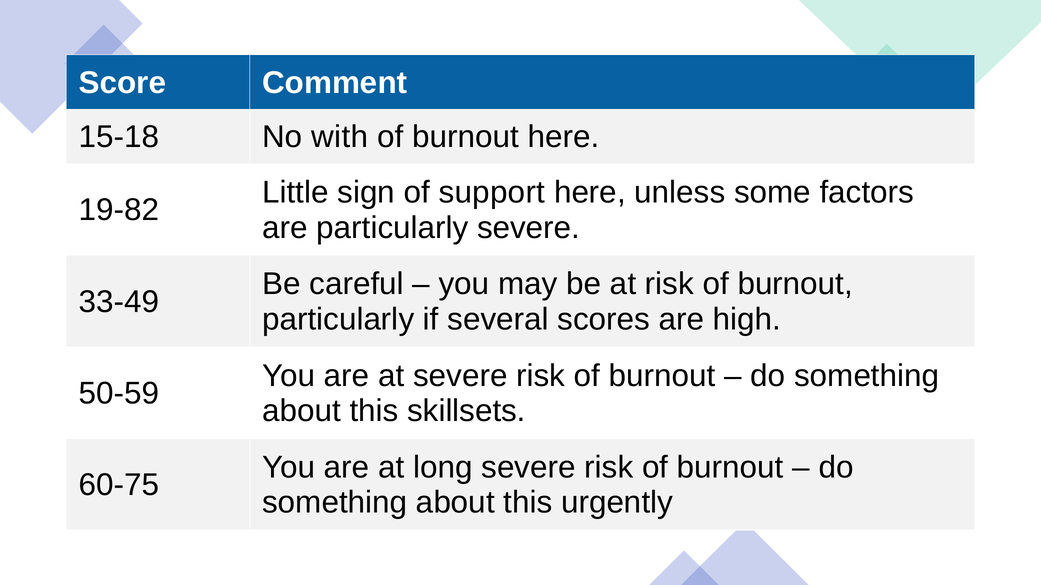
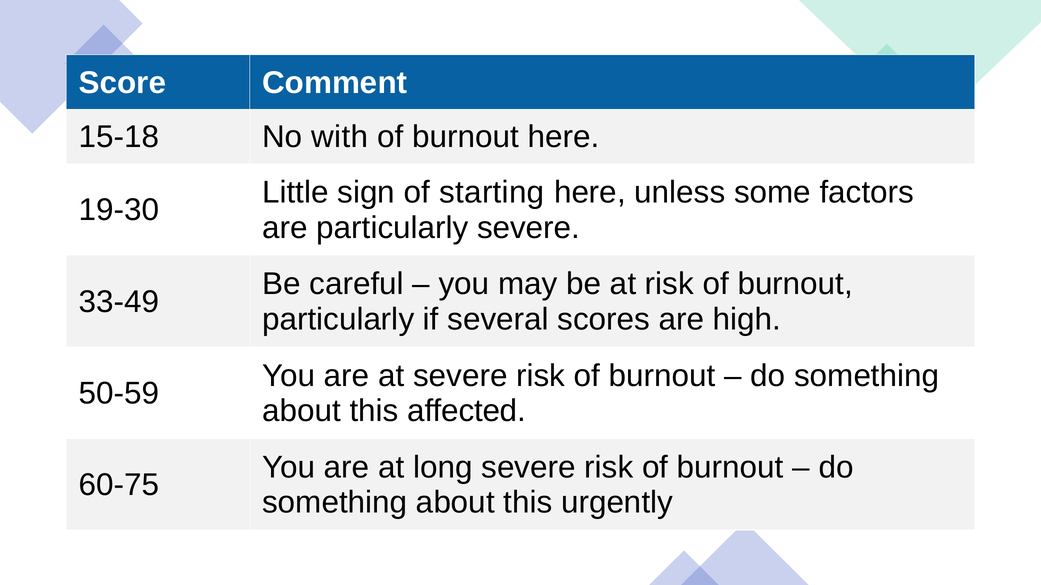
support: support -> starting
19-82: 19-82 -> 19-30
skillsets: skillsets -> affected
